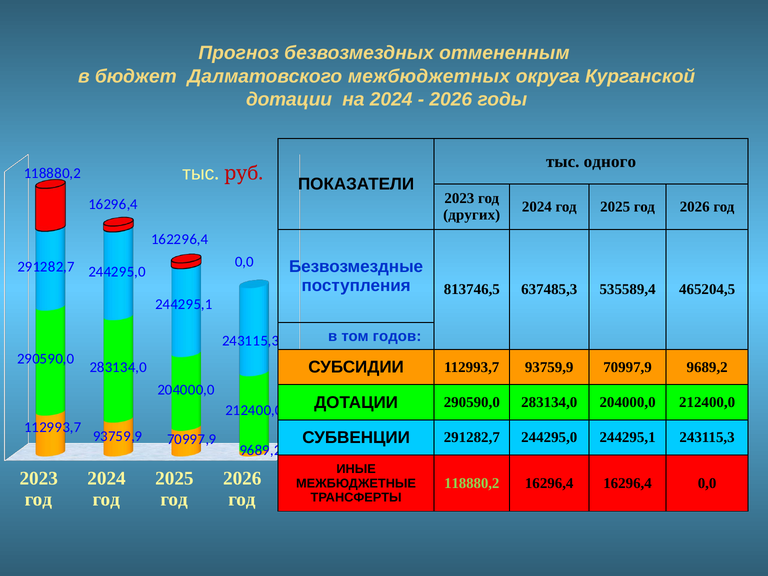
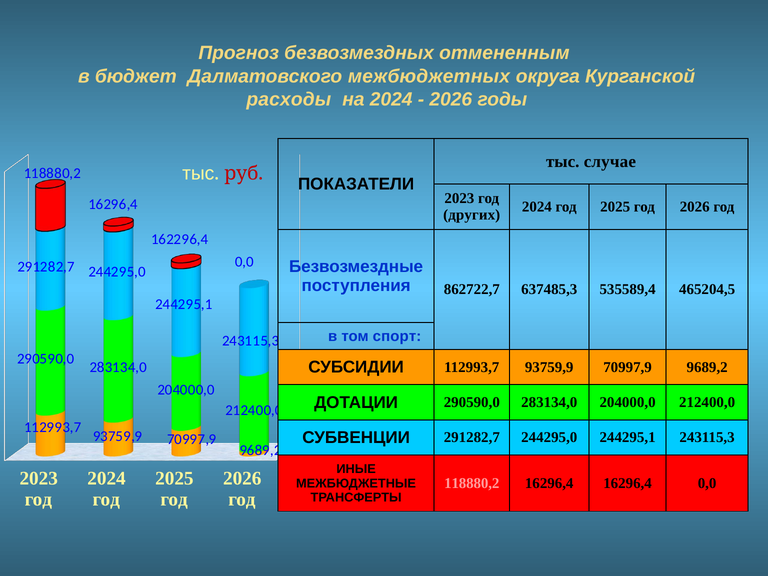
дотации at (289, 99): дотации -> расходы
одного: одного -> случае
813746,5: 813746,5 -> 862722,7
годов: годов -> спорт
118880,2 at (472, 483) colour: light green -> pink
